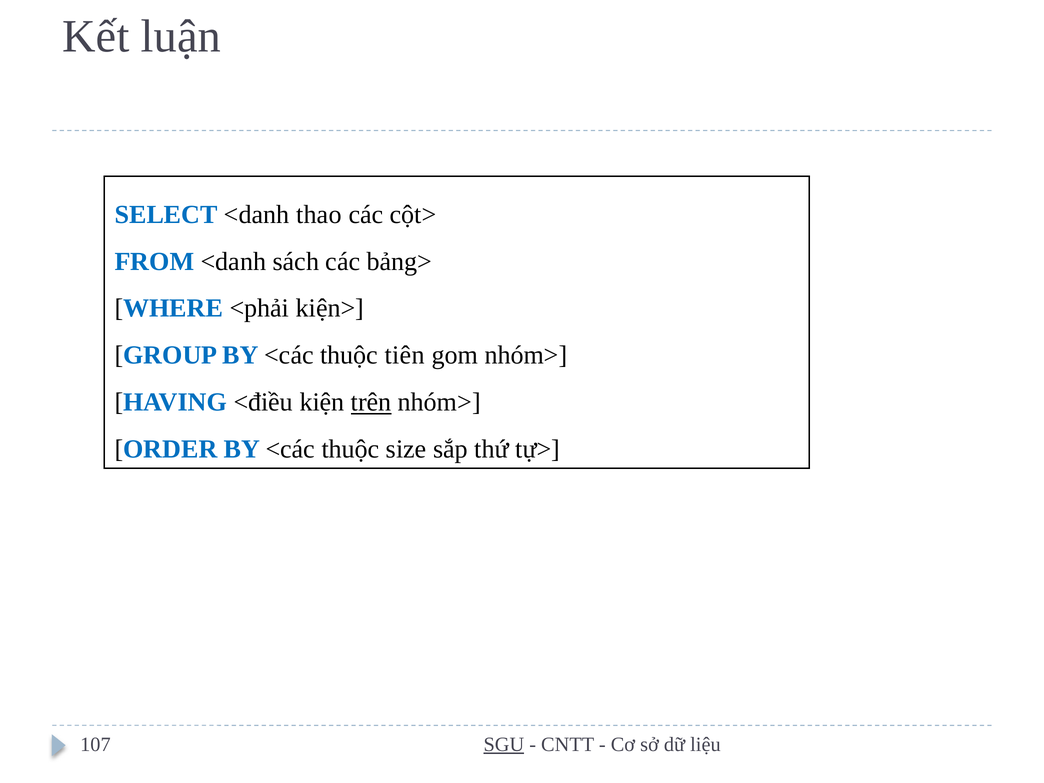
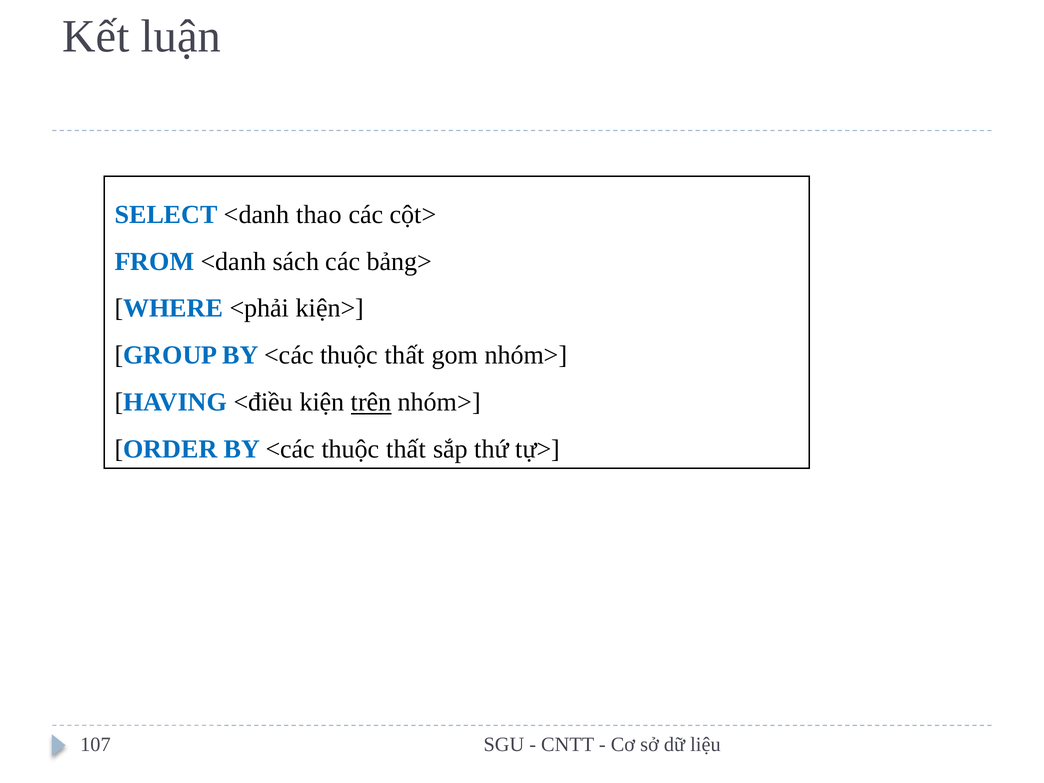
tiên at (405, 355): tiên -> thất
size at (406, 449): size -> thất
SGU underline: present -> none
